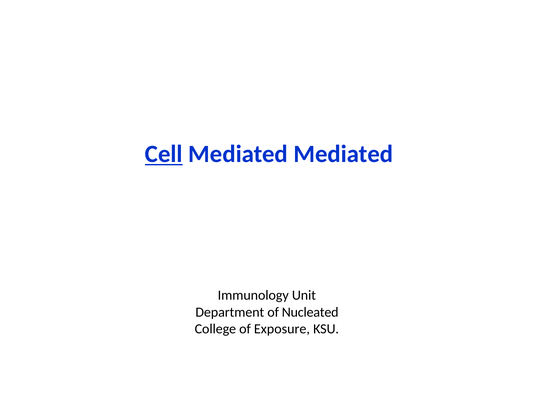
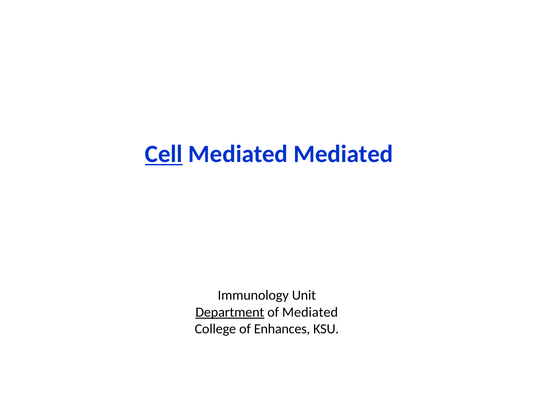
Department underline: none -> present
of Nucleated: Nucleated -> Mediated
Exposure: Exposure -> Enhances
